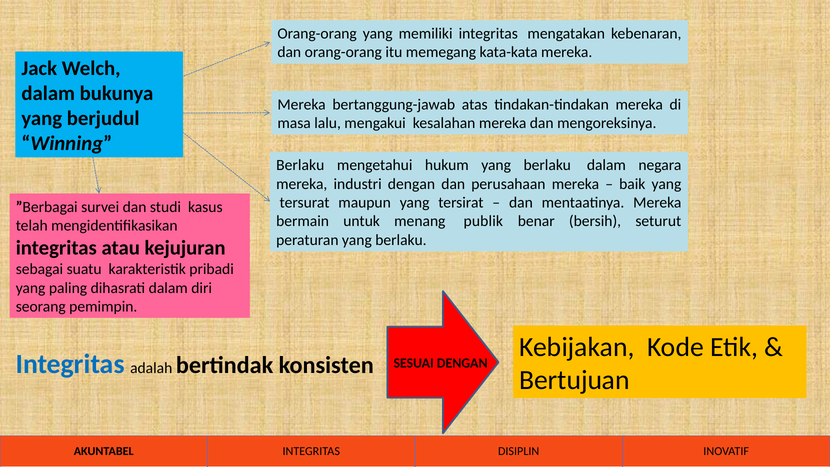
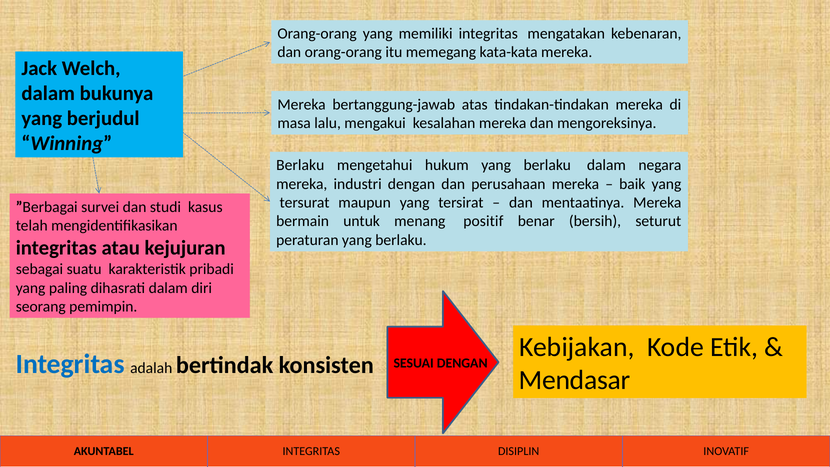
publik: publik -> positif
Bertujuan: Bertujuan -> Mendasar
